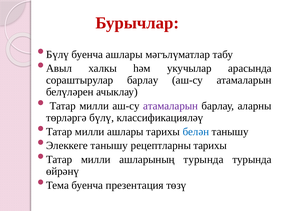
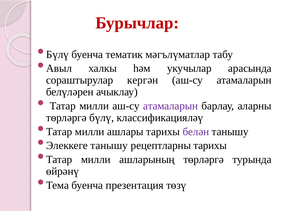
буенча ашлары: ашлары -> тематик
сораштырулар барлау: барлау -> кергән
белән colour: blue -> purple
ашларының турында: турында -> төрләргә
